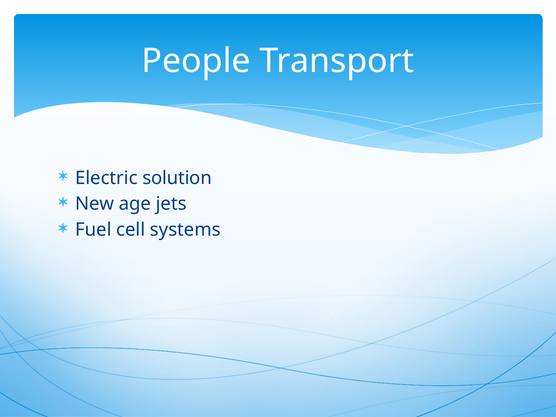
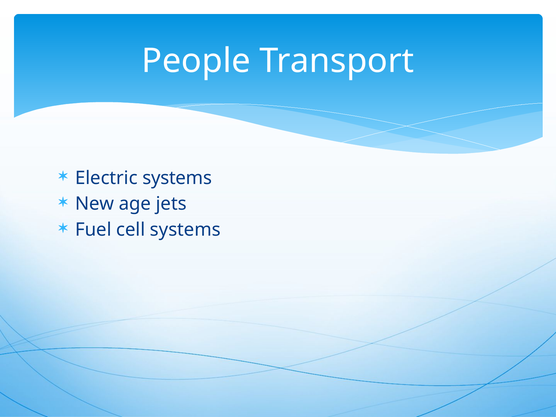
Electric solution: solution -> systems
